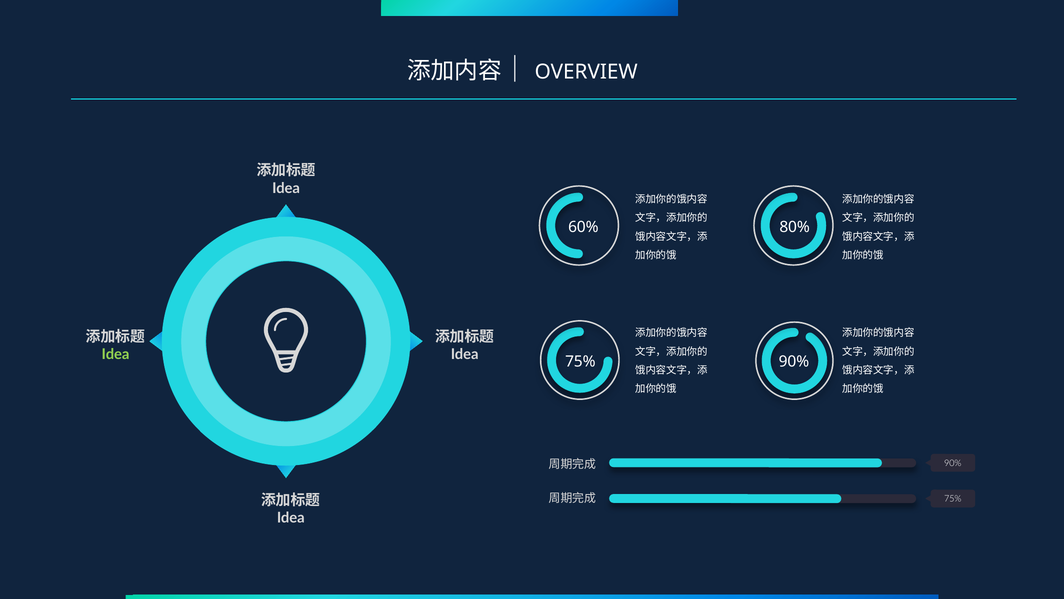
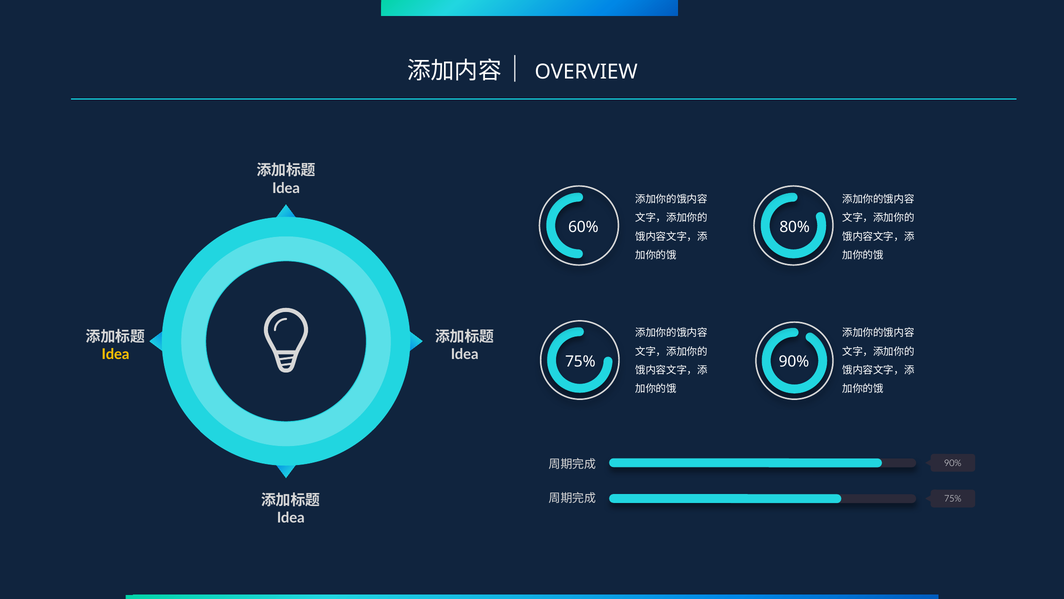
Idea at (115, 354) colour: light green -> yellow
